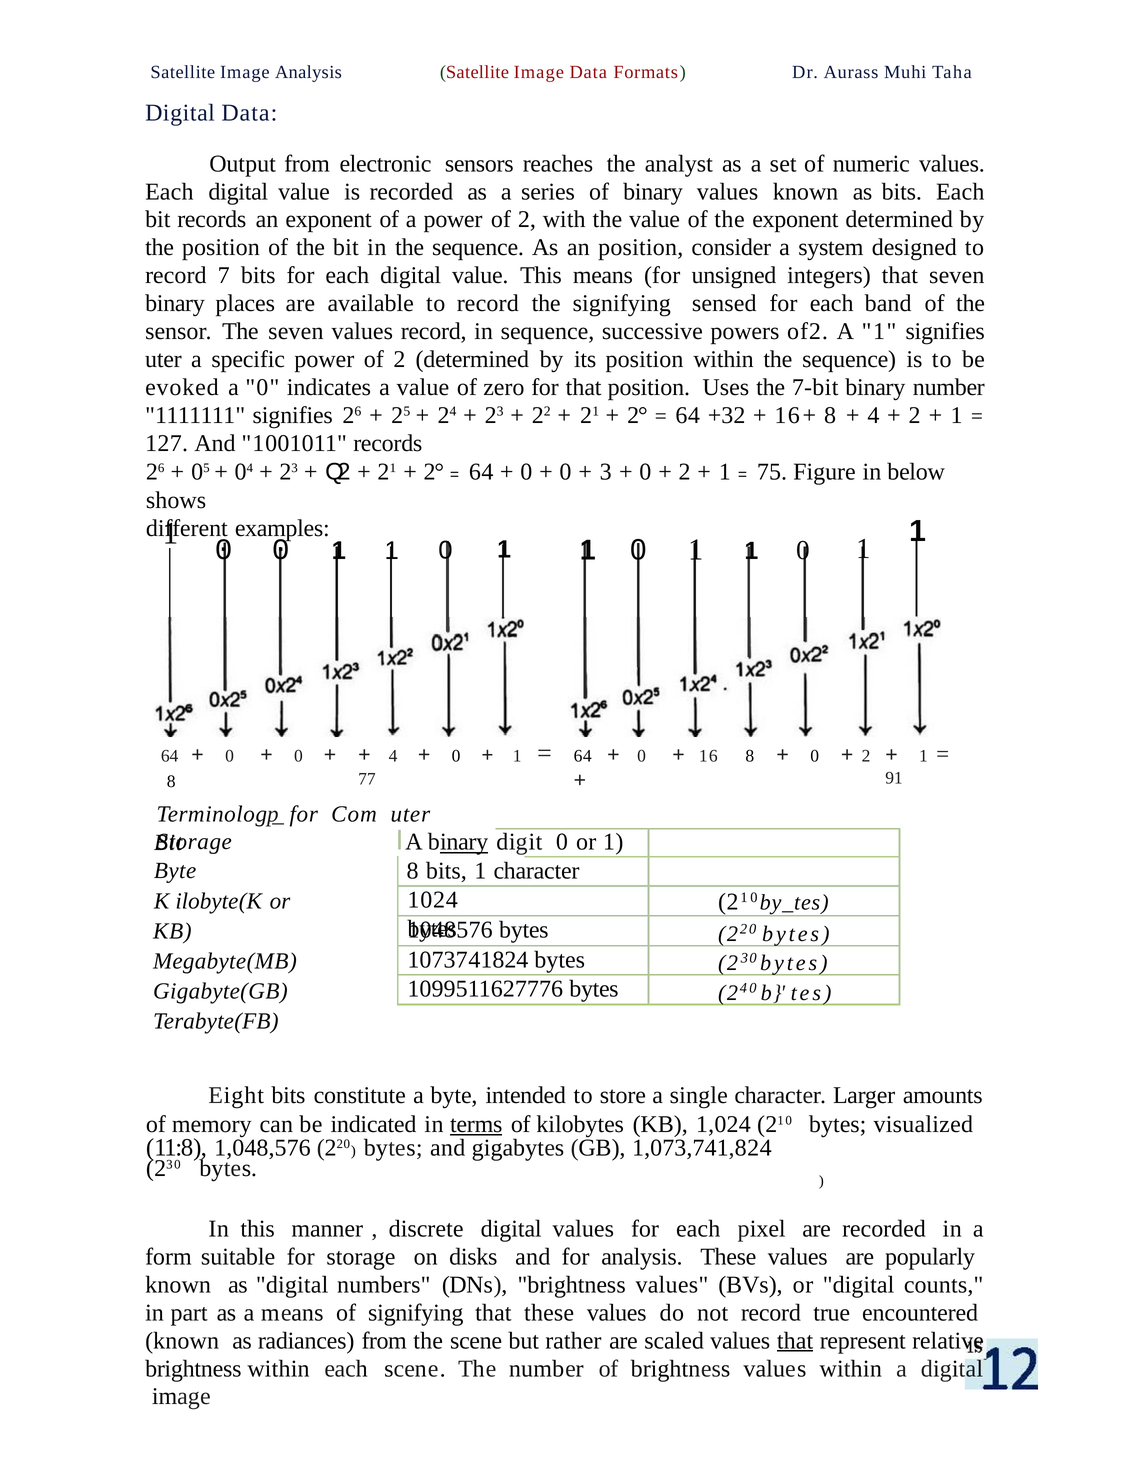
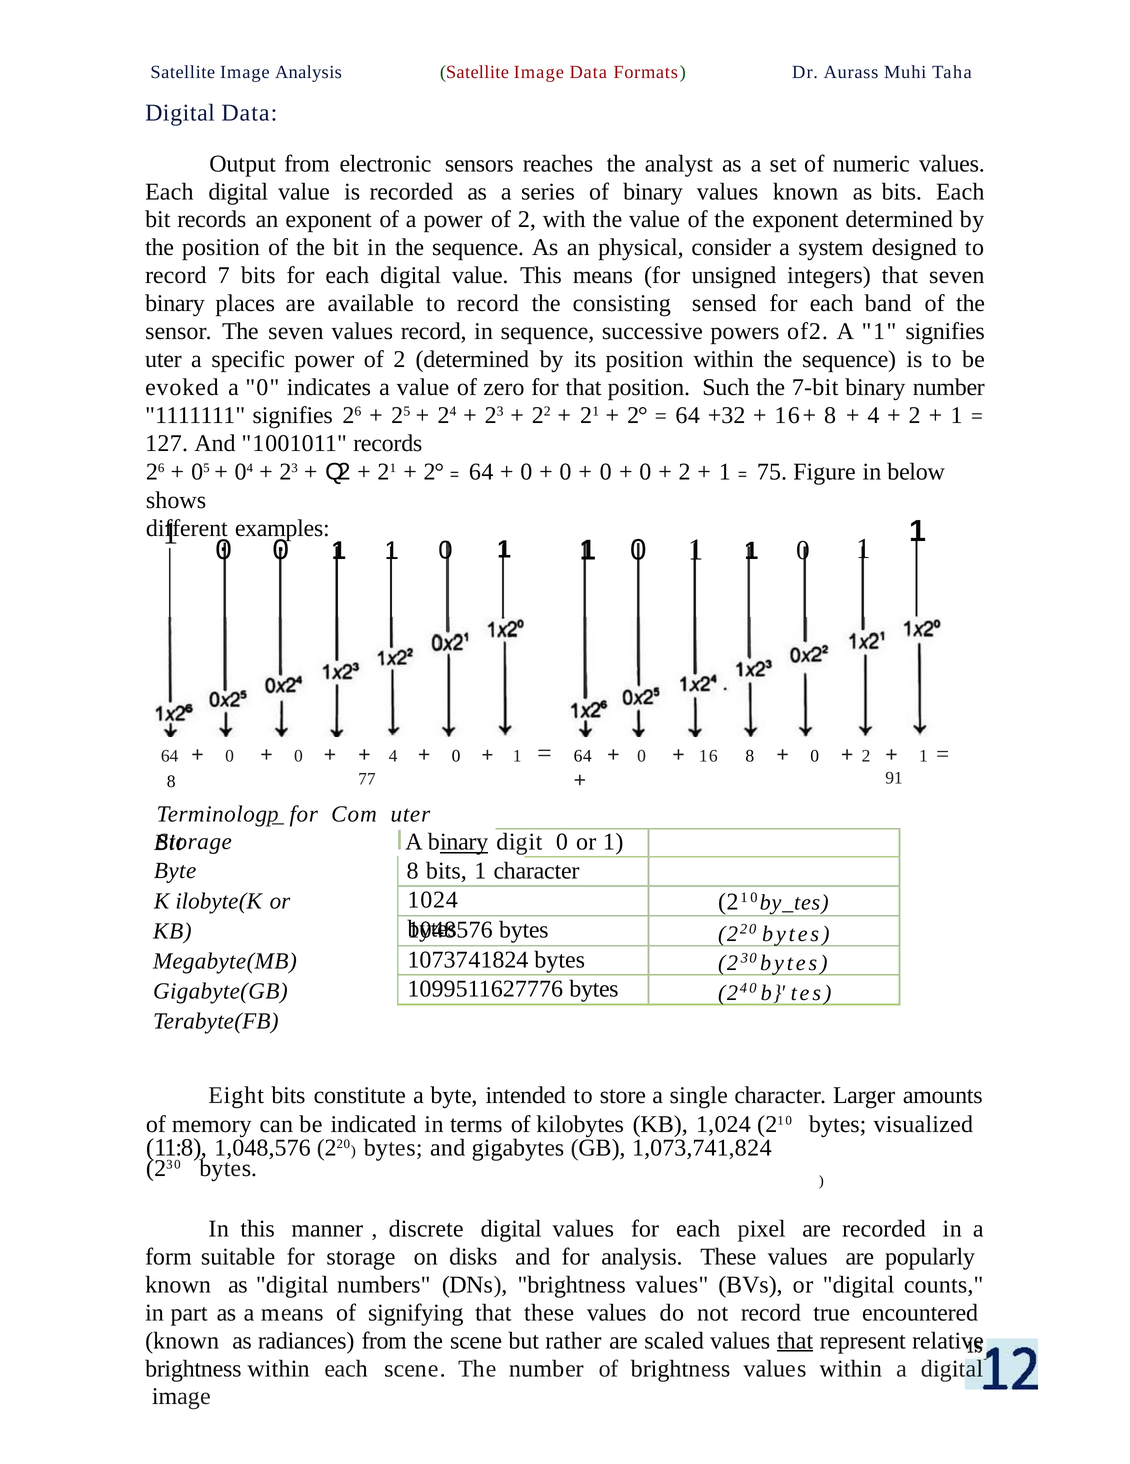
an position: position -> physical
the signifying: signifying -> consisting
Uses: Uses -> Such
3 at (606, 472): 3 -> 0
terms underline: present -> none
